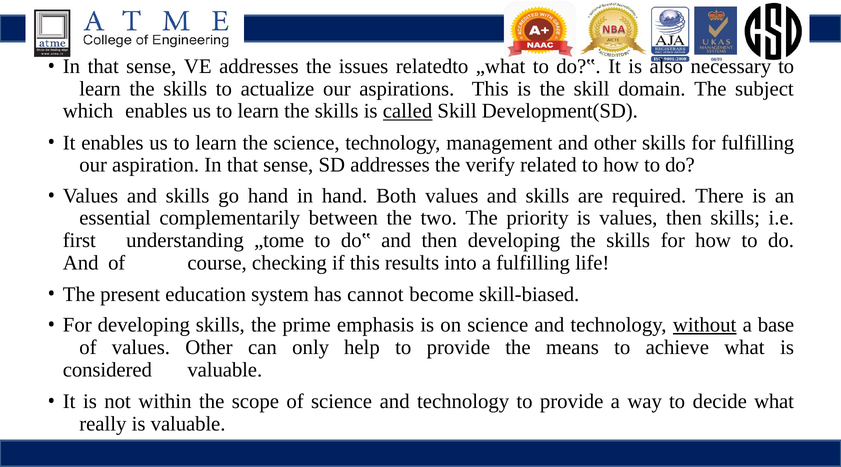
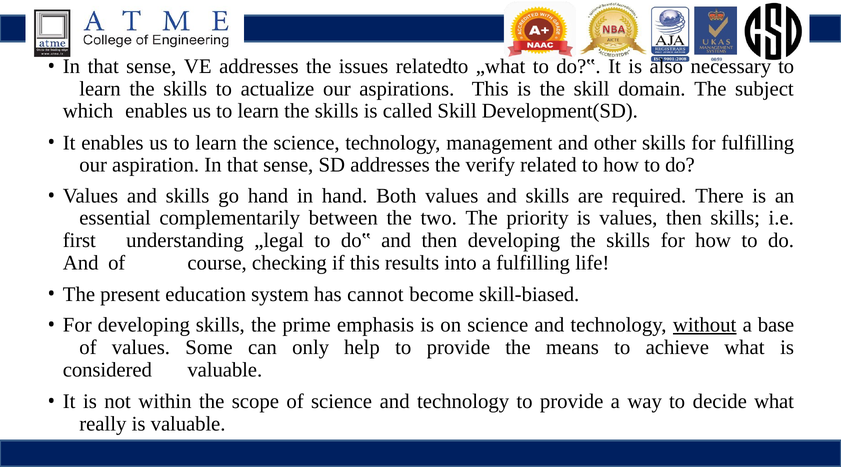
called underline: present -> none
„tome: „tome -> „legal
values Other: Other -> Some
